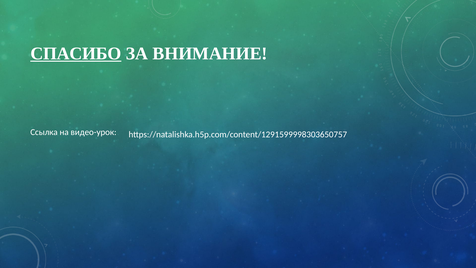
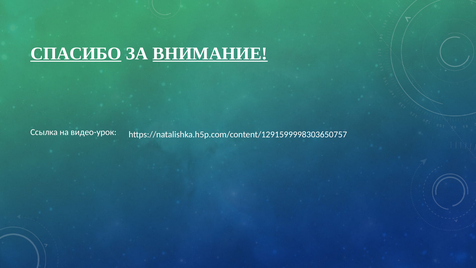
ВНИМАНИЕ underline: none -> present
